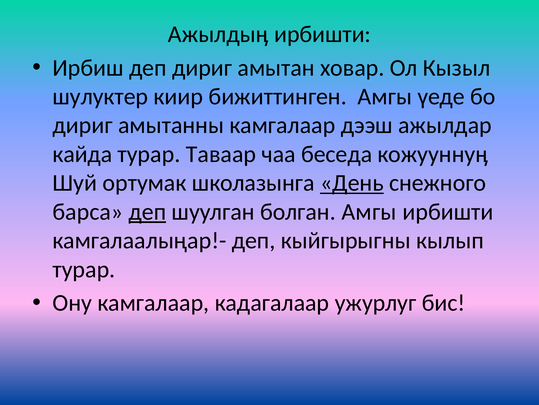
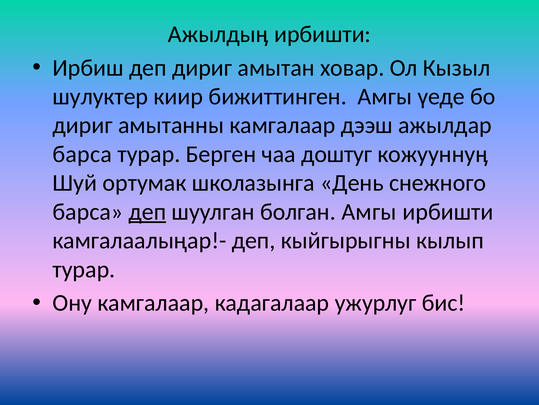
кайда at (82, 154): кайда -> барса
Таваар: Таваар -> Берген
беседа: беседа -> доштуг
День underline: present -> none
